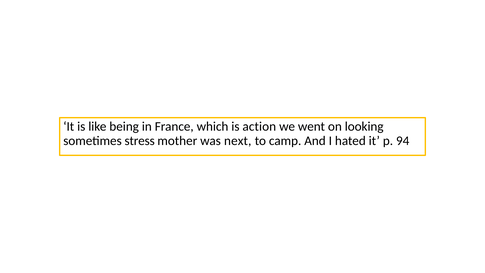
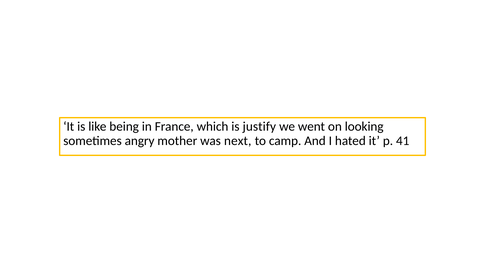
action: action -> justify
stress: stress -> angry
94: 94 -> 41
